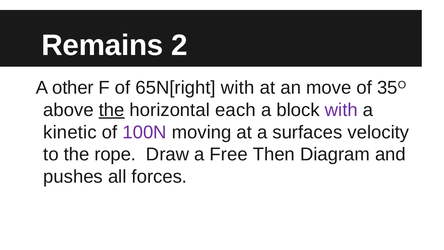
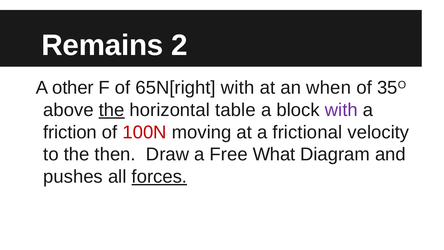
move: move -> when
each: each -> table
kinetic: kinetic -> friction
100N colour: purple -> red
surfaces: surfaces -> frictional
rope: rope -> then
Then: Then -> What
forces underline: none -> present
